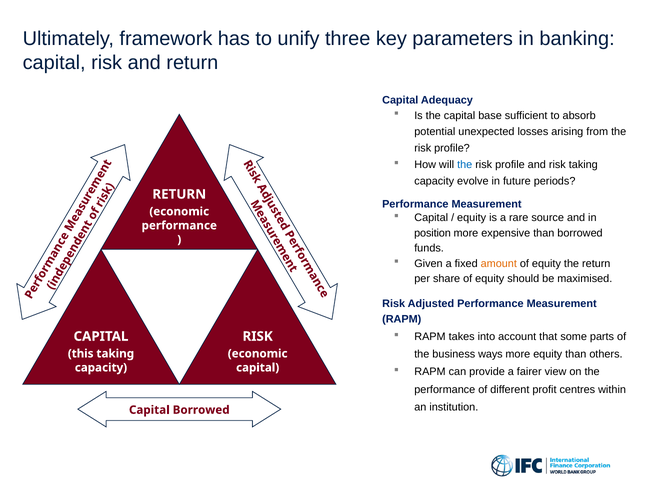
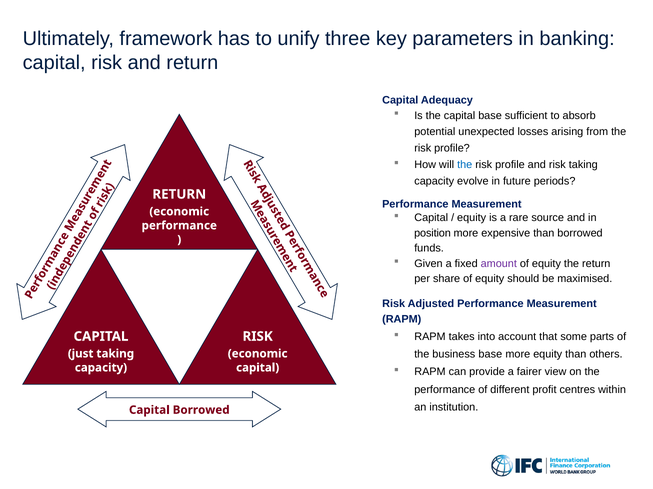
amount colour: orange -> purple
business ways: ways -> base
this: this -> just
